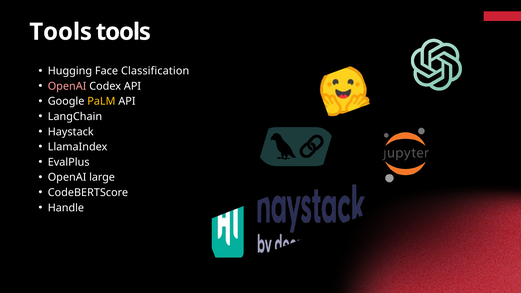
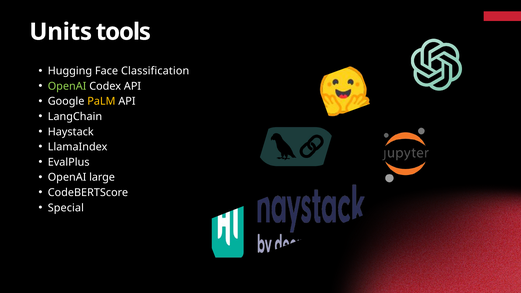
Tools at (61, 32): Tools -> Units
OpenAI at (67, 86) colour: pink -> light green
Handle: Handle -> Special
